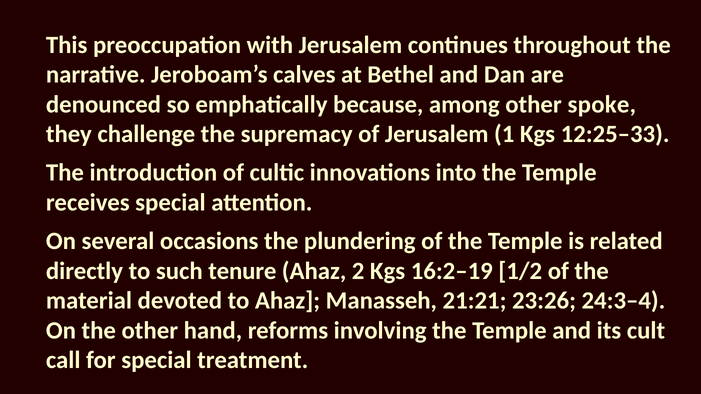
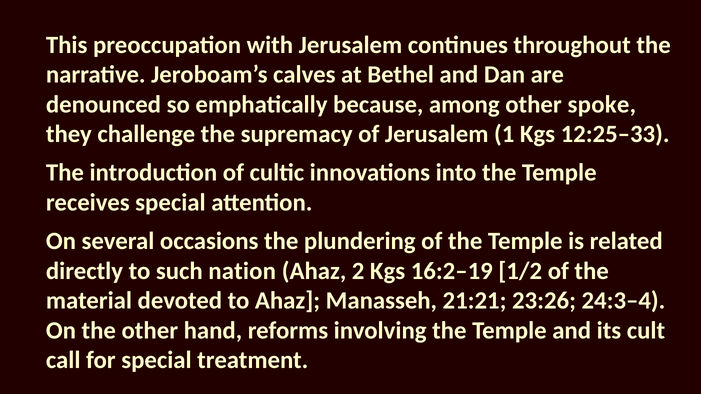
tenure: tenure -> nation
